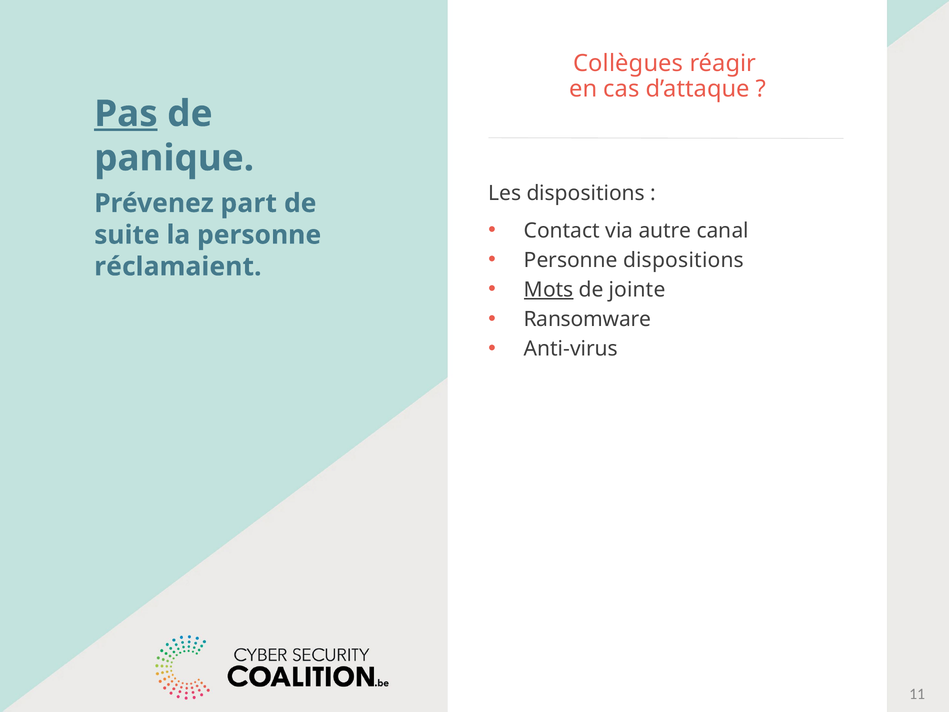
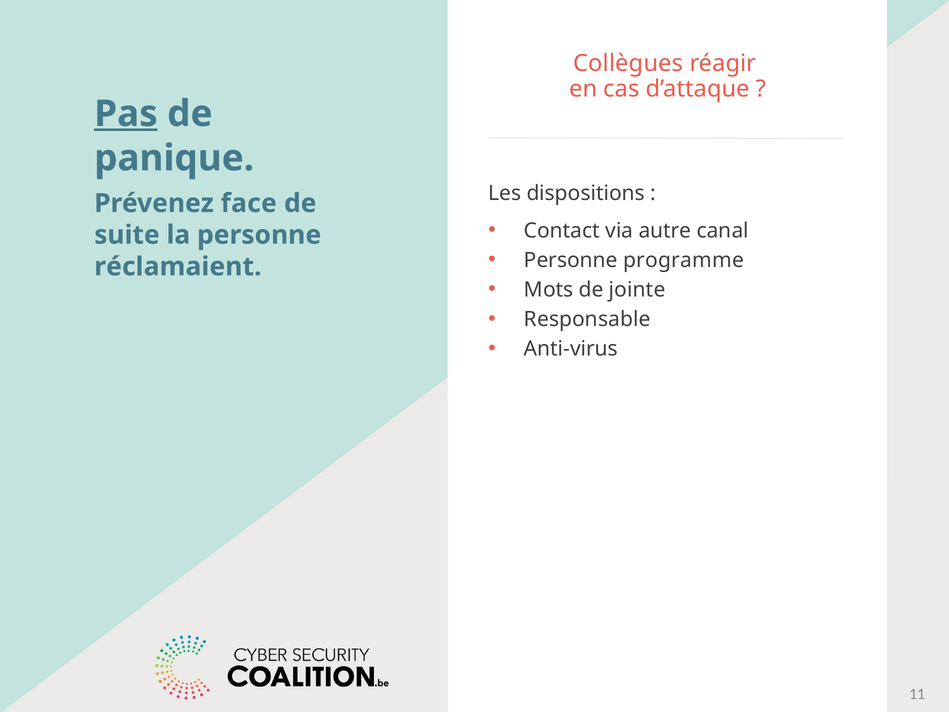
part: part -> face
Personne dispositions: dispositions -> programme
Mots underline: present -> none
Ransomware: Ransomware -> Responsable
